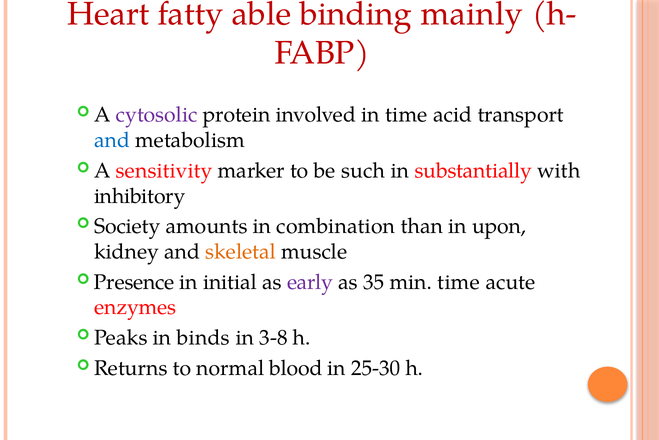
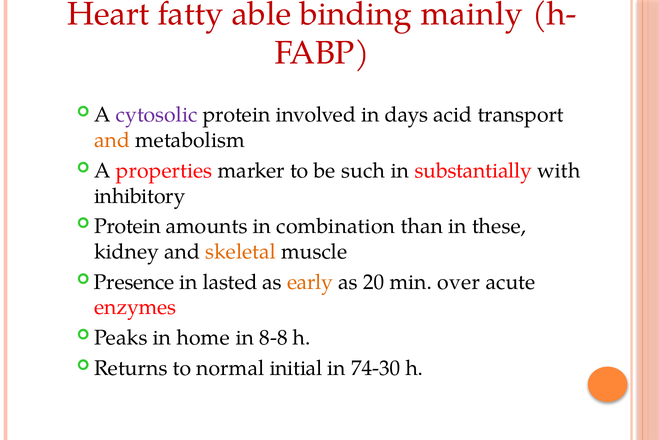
in time: time -> days
and at (112, 140) colour: blue -> orange
sensitivity: sensitivity -> properties
Society at (127, 226): Society -> Protein
upon: upon -> these
initial: initial -> lasted
early colour: purple -> orange
35: 35 -> 20
min time: time -> over
binds: binds -> home
3-8: 3-8 -> 8-8
blood: blood -> initial
25-30: 25-30 -> 74-30
